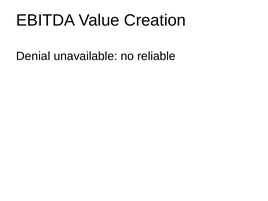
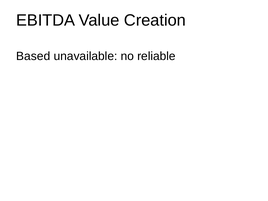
Denial: Denial -> Based
